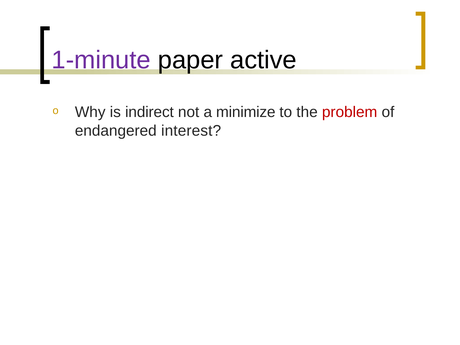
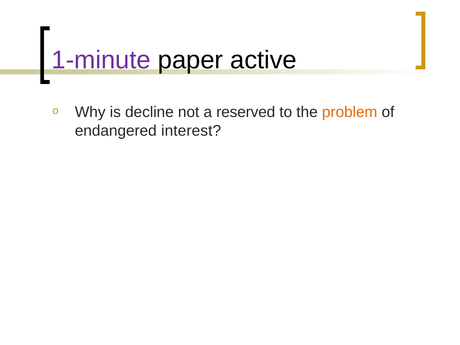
indirect: indirect -> decline
minimize: minimize -> reserved
problem colour: red -> orange
